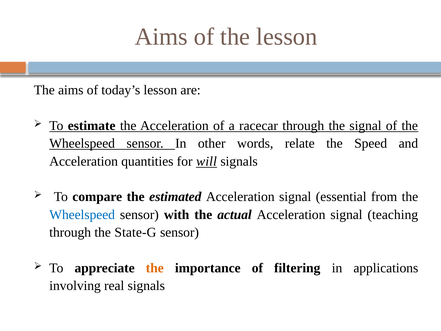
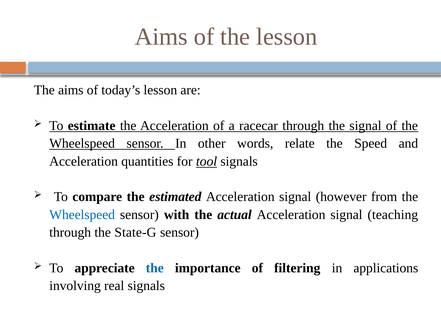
will: will -> tool
essential: essential -> however
the at (155, 268) colour: orange -> blue
